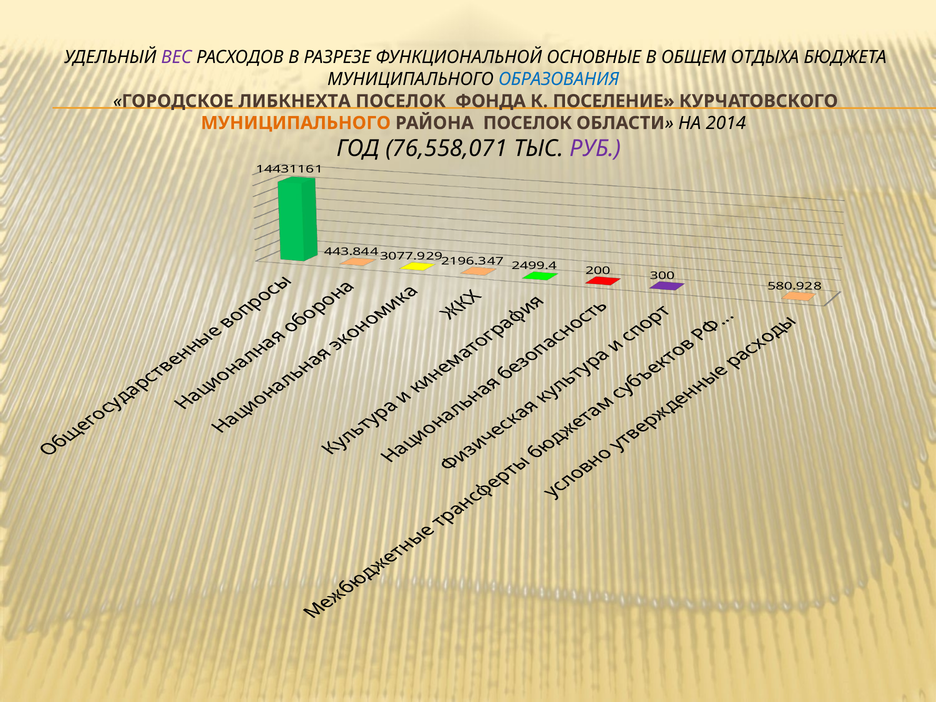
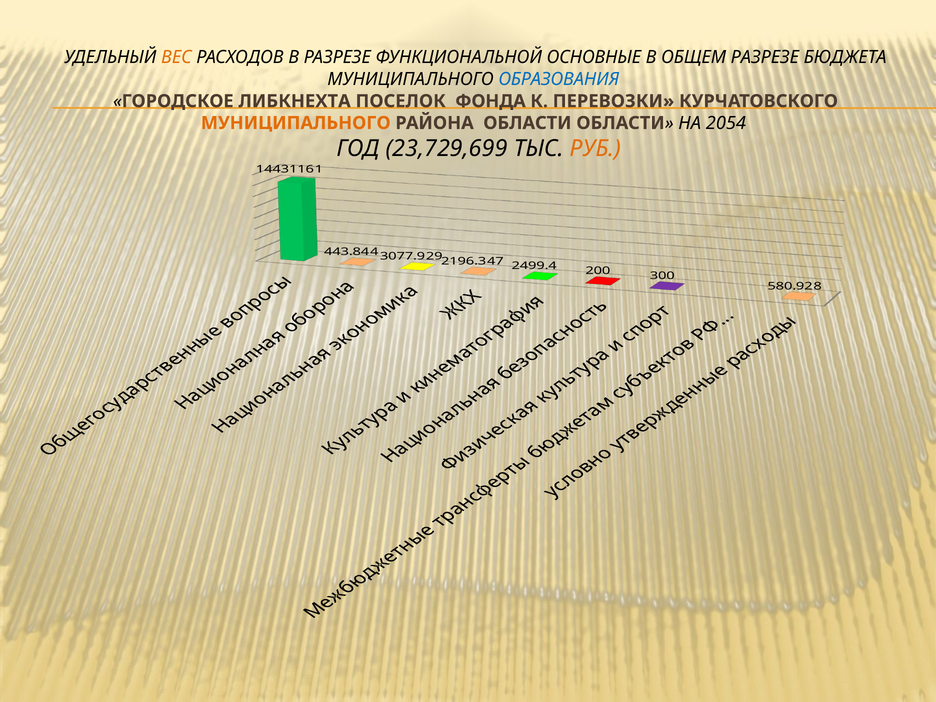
ВЕС colour: purple -> orange
ОБЩЕМ ОТДЫХА: ОТДЫХА -> РАЗРЕЗЕ
ПОСЕЛЕНИЕ: ПОСЕЛЕНИЕ -> ПЕРЕВОЗКИ
РАЙОНА ПОСЕЛОК: ПОСЕЛОК -> ОБЛАСТИ
2014: 2014 -> 2054
76,558,071: 76,558,071 -> 23,729,699
РУБ colour: purple -> orange
